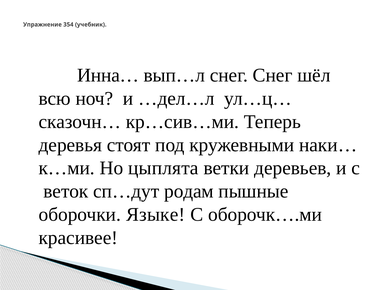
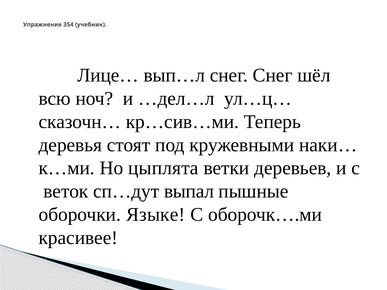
Инна…: Инна… -> Лице…
родам: родам -> выпал
